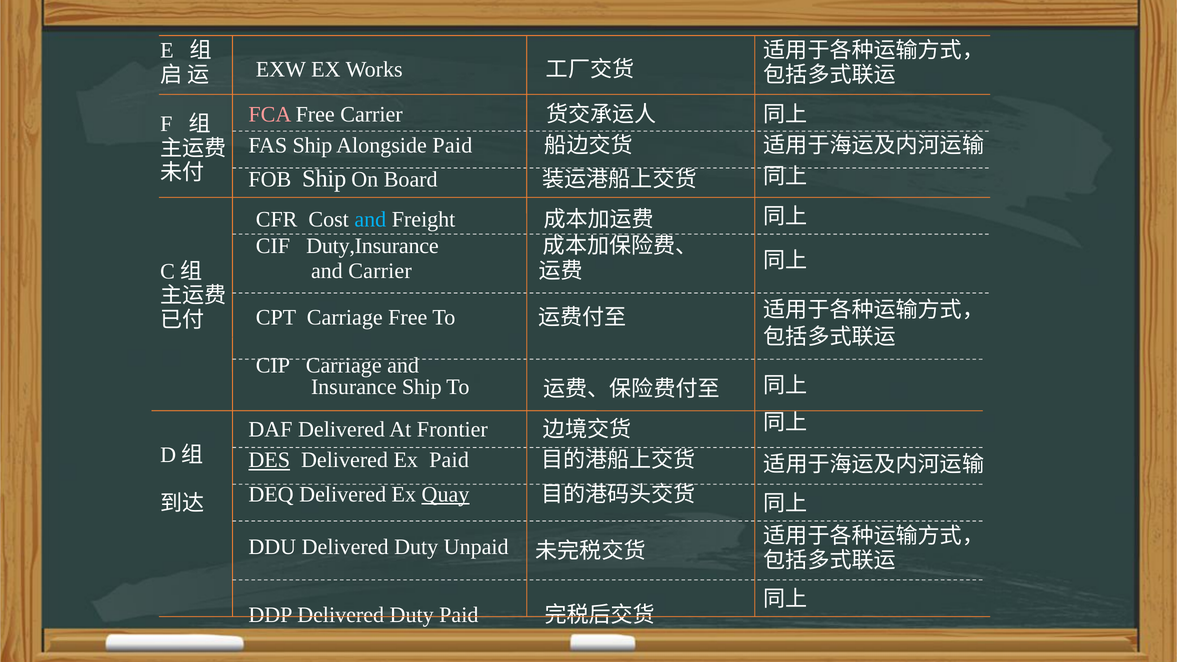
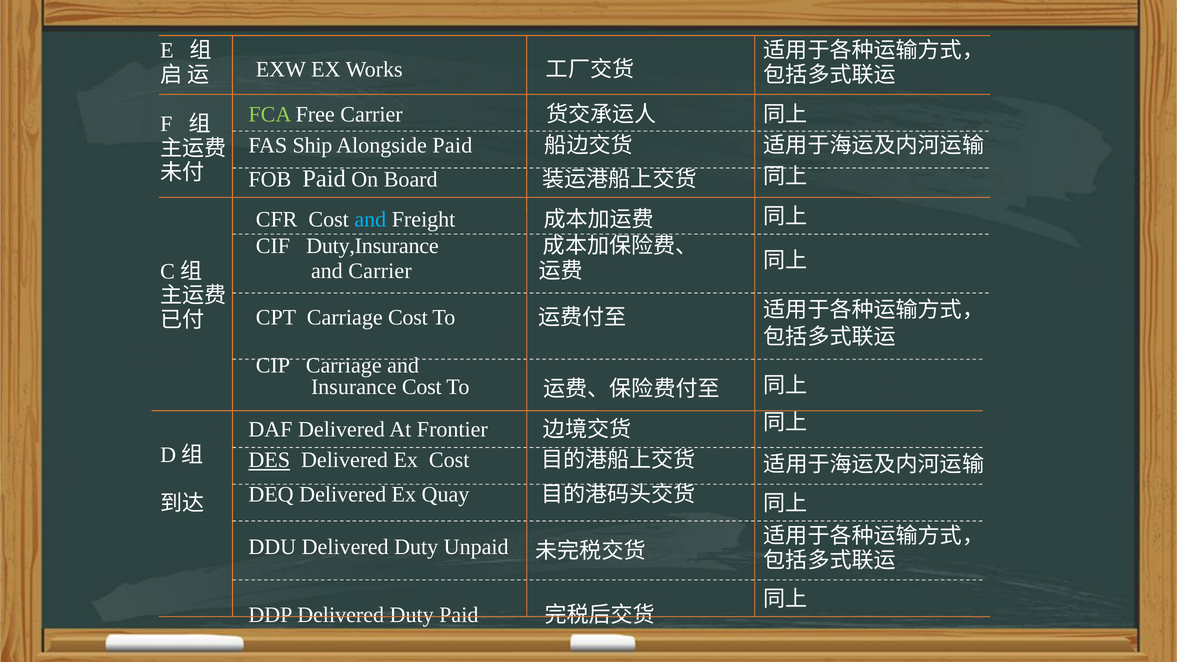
FCA colour: pink -> light green
FOB Ship: Ship -> Paid
Carriage Free: Free -> Cost
Insurance Ship: Ship -> Cost
Ex Paid: Paid -> Cost
Quay underline: present -> none
